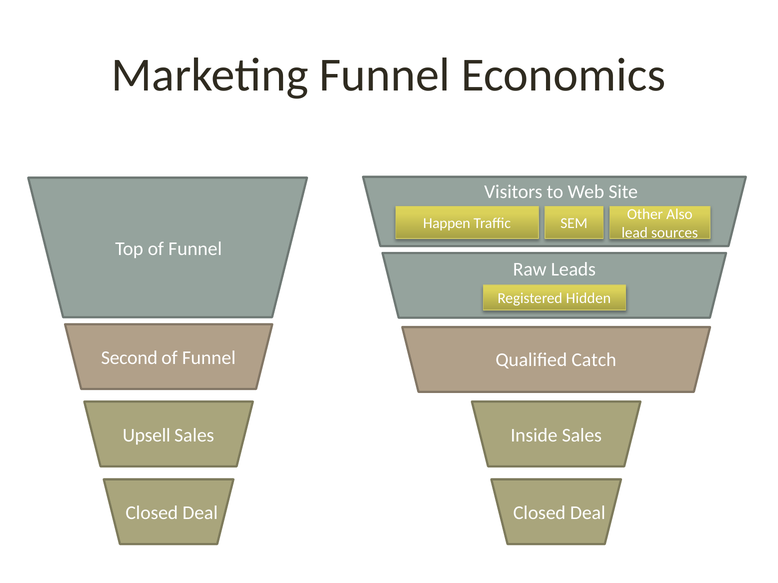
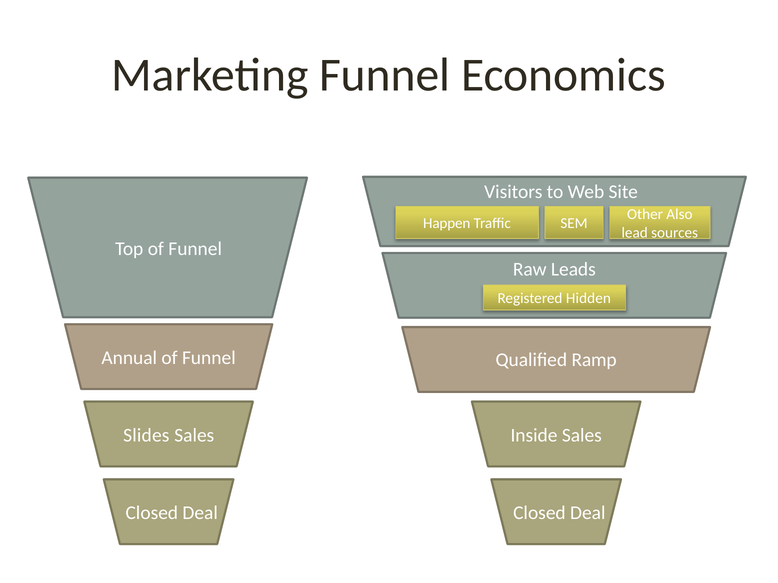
Second: Second -> Annual
Catch: Catch -> Ramp
Upsell: Upsell -> Slides
